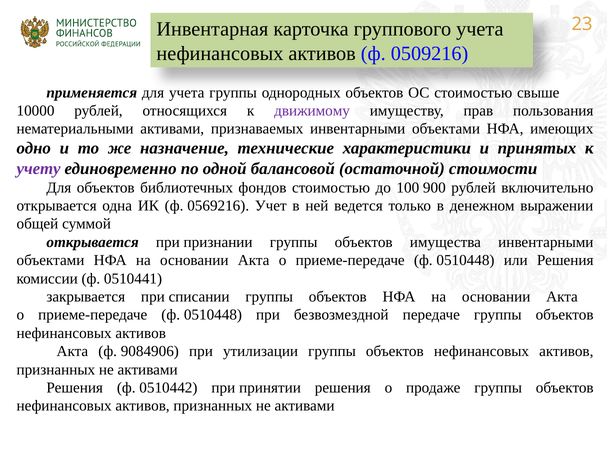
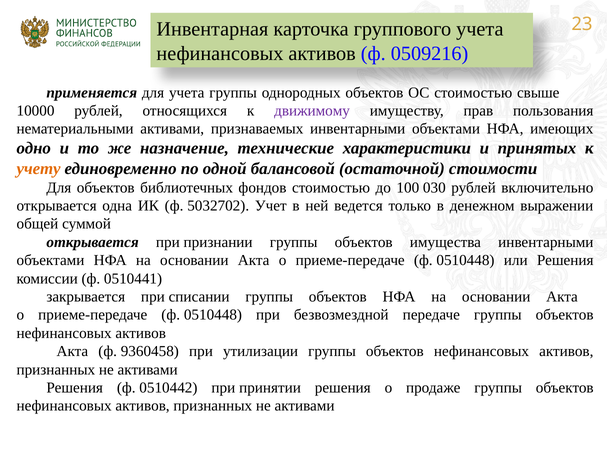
учету colour: purple -> orange
900: 900 -> 030
0569216: 0569216 -> 5032702
9084906: 9084906 -> 9360458
